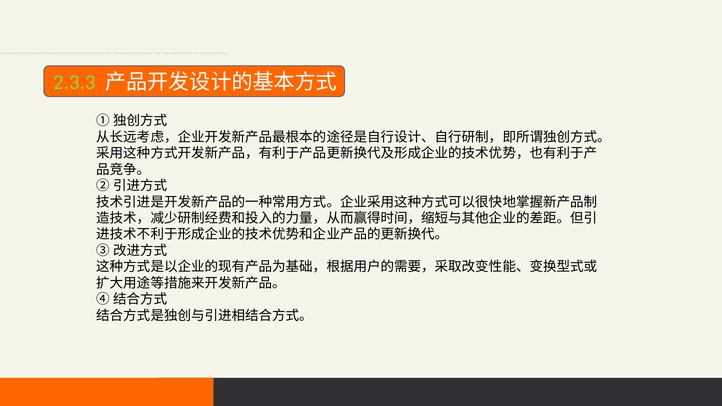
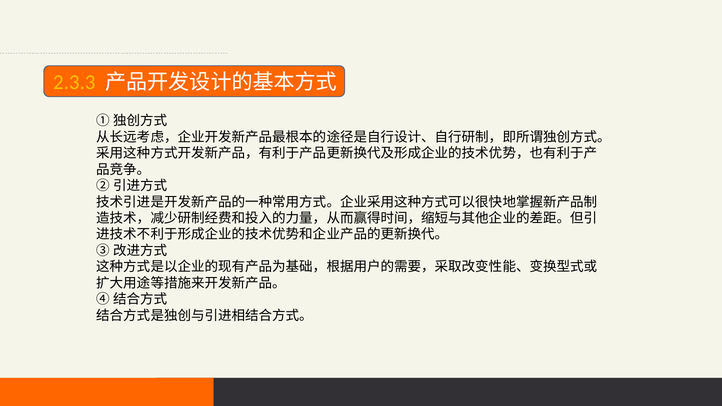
2.3.3 colour: light green -> yellow
